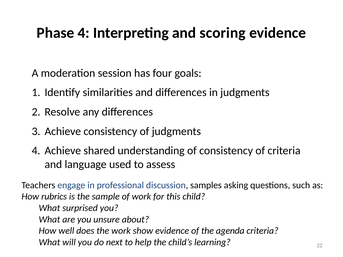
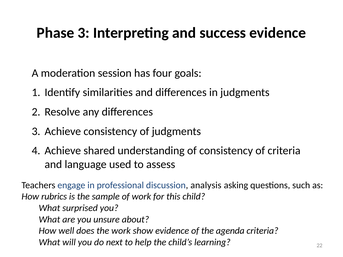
Phase 4: 4 -> 3
scoring: scoring -> success
samples: samples -> analysis
